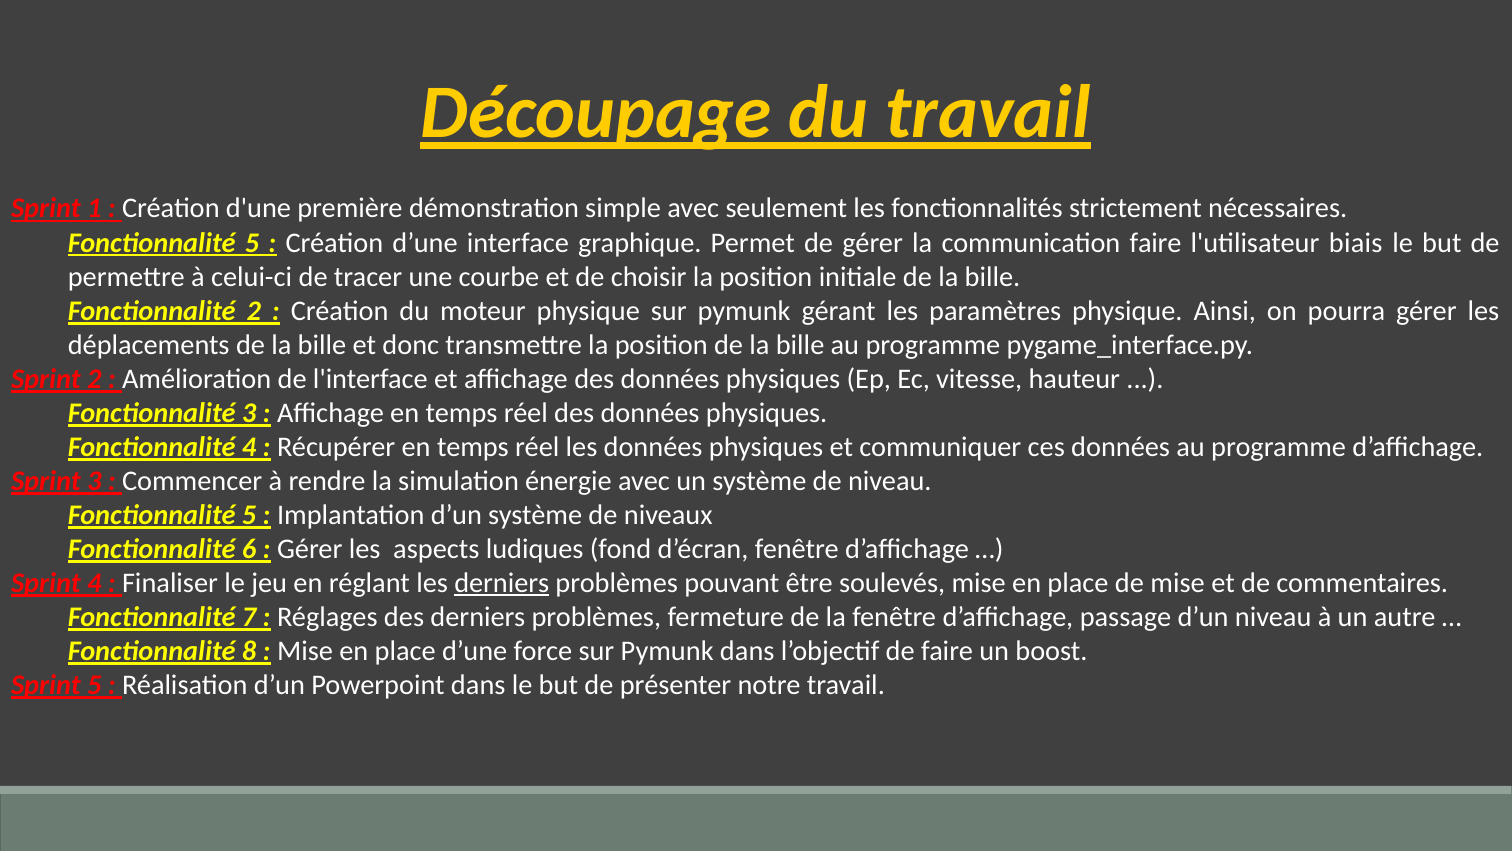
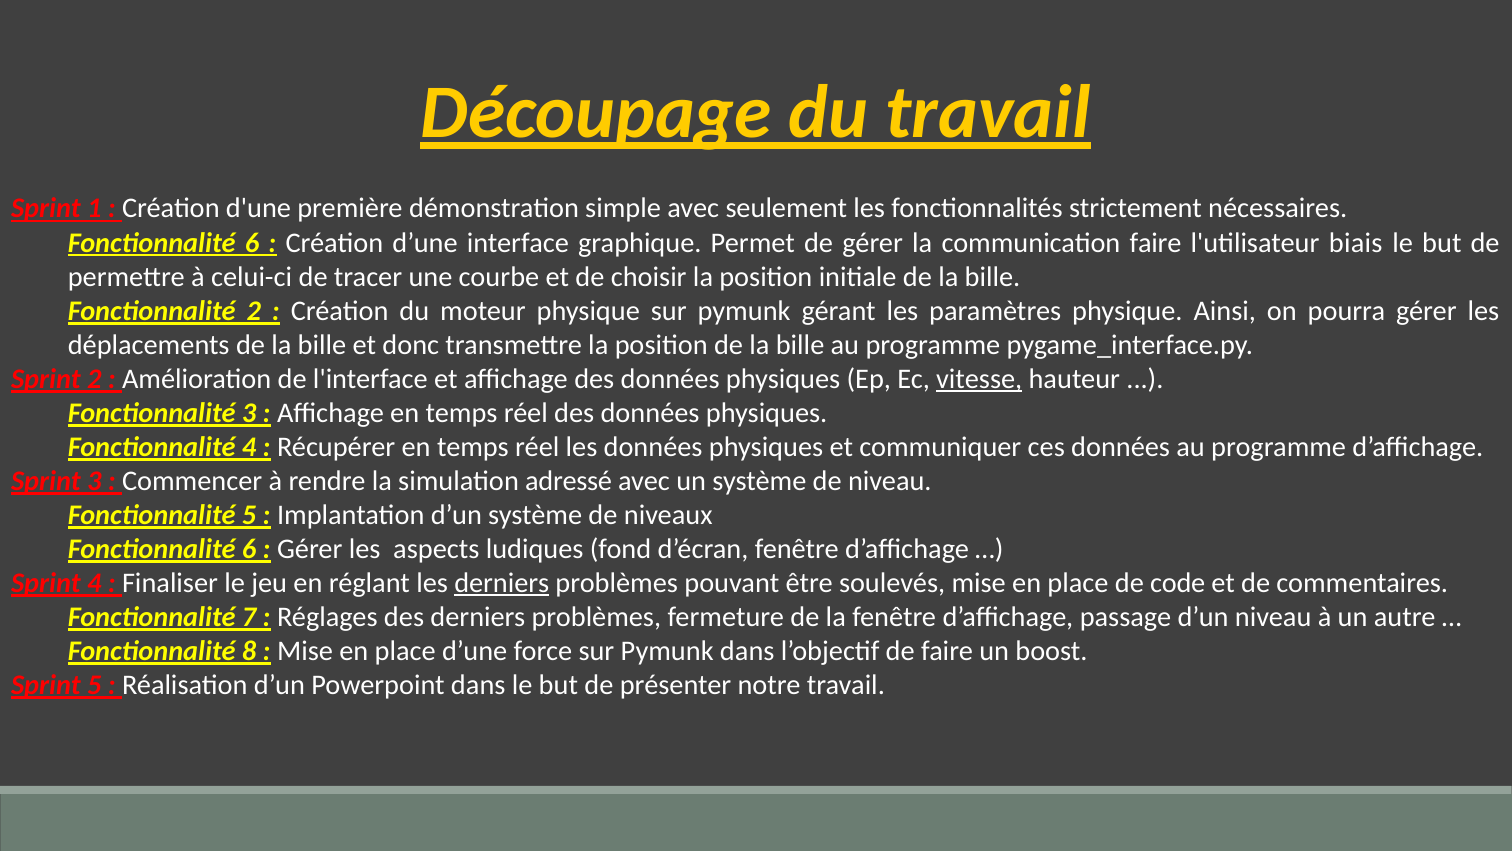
5 at (252, 243): 5 -> 6
vitesse underline: none -> present
énergie: énergie -> adressé
de mise: mise -> code
